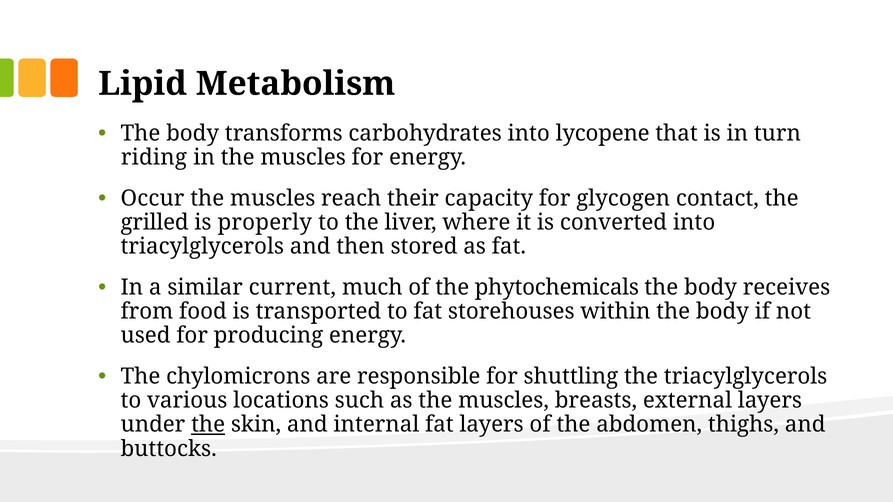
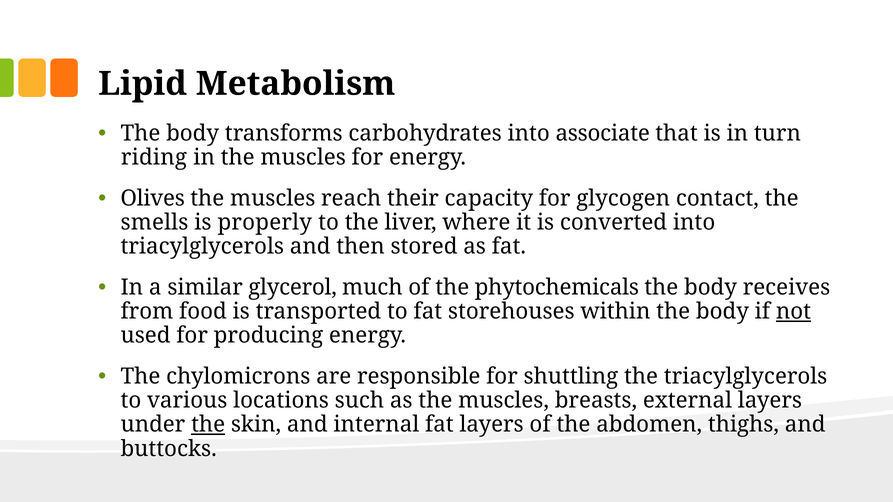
lycopene: lycopene -> associate
Occur: Occur -> Olives
grilled: grilled -> smells
current: current -> glycerol
not underline: none -> present
